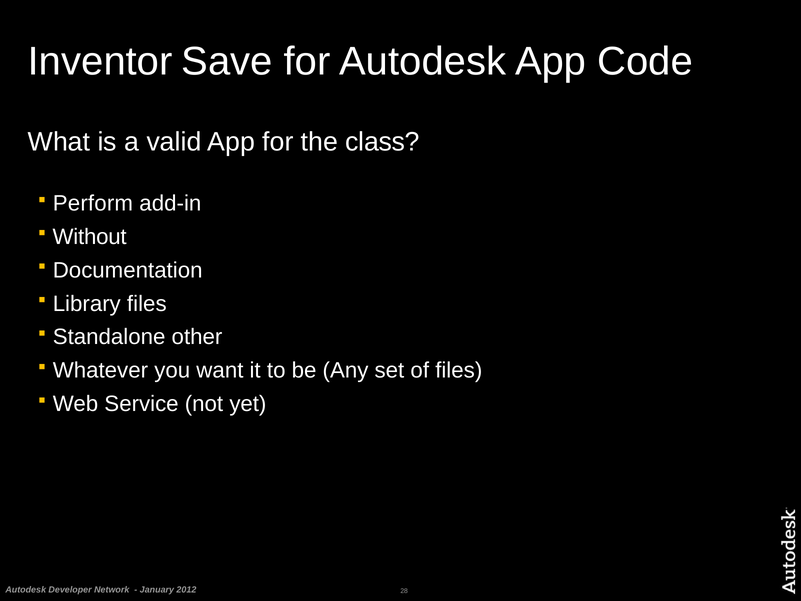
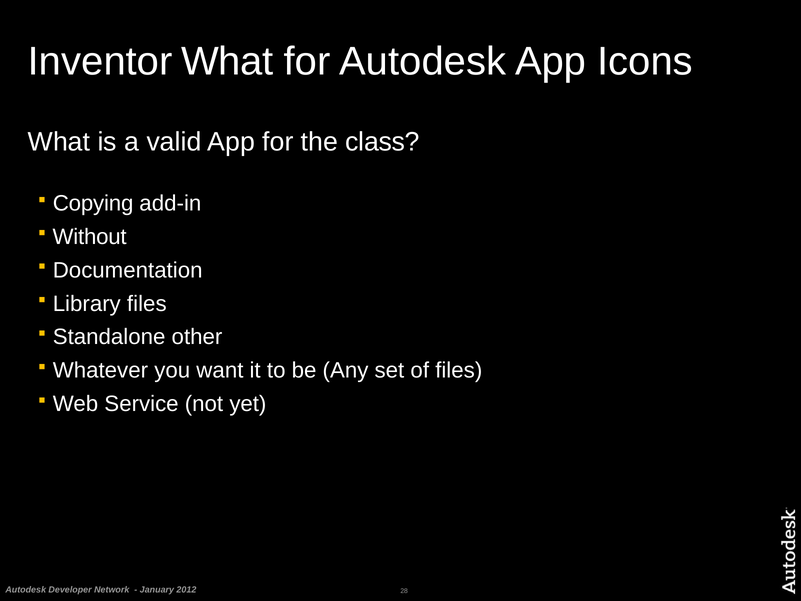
Inventor Save: Save -> What
Code: Code -> Icons
Perform: Perform -> Copying
